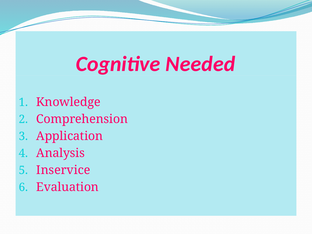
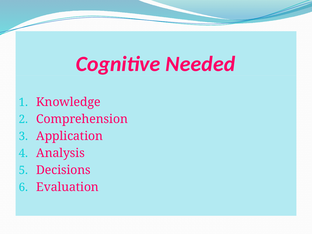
Inservice: Inservice -> Decisions
